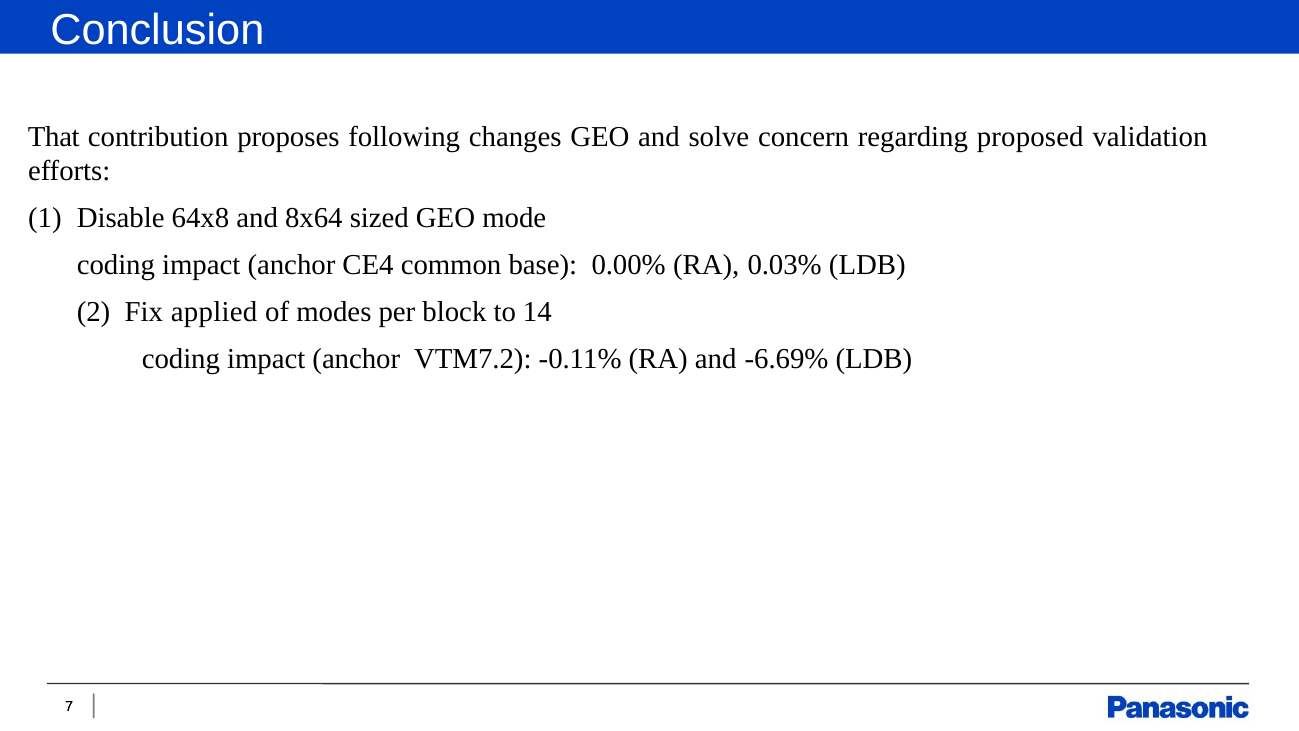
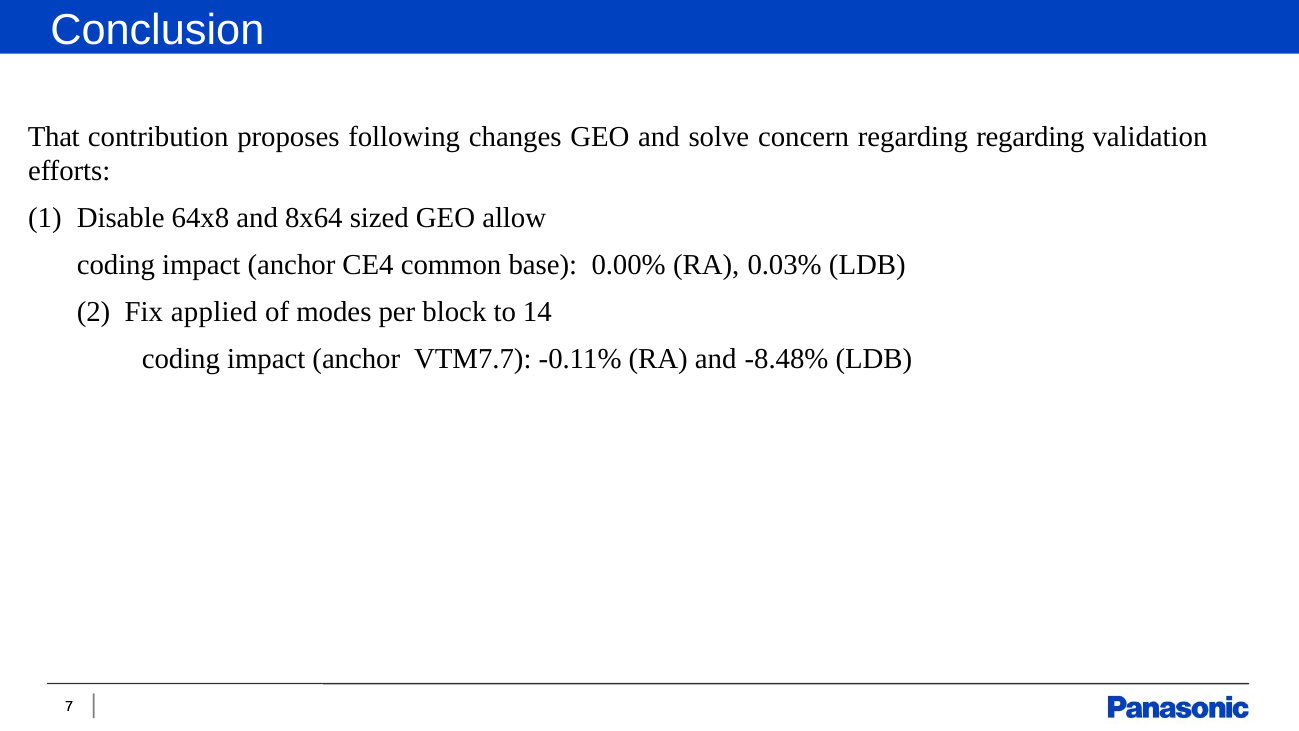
regarding proposed: proposed -> regarding
mode: mode -> allow
VTM7.2: VTM7.2 -> VTM7.7
-6.69%: -6.69% -> -8.48%
